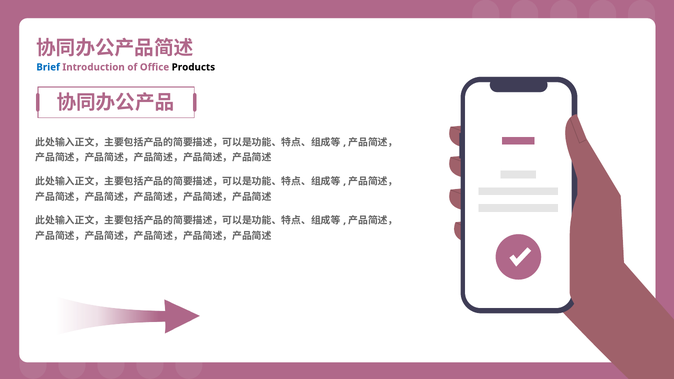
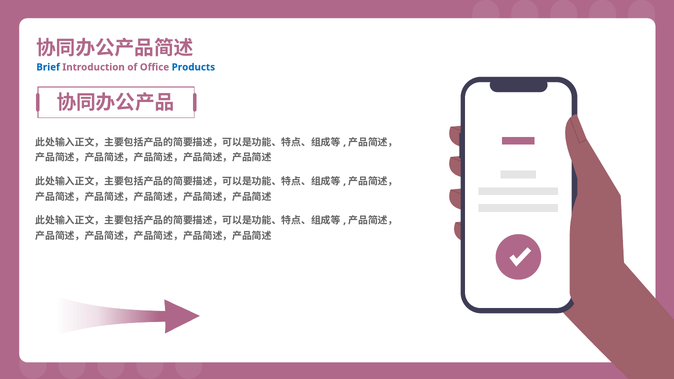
Products colour: black -> blue
